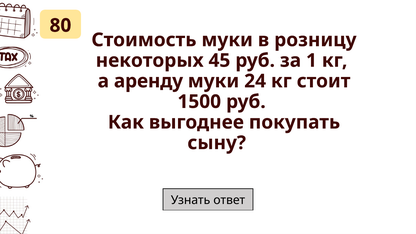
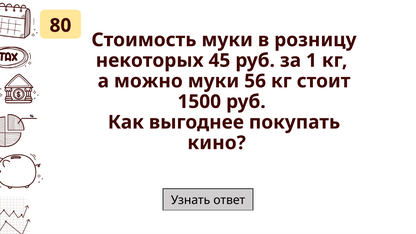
аренду: аренду -> можно
24: 24 -> 56
сыну: сыну -> кино
